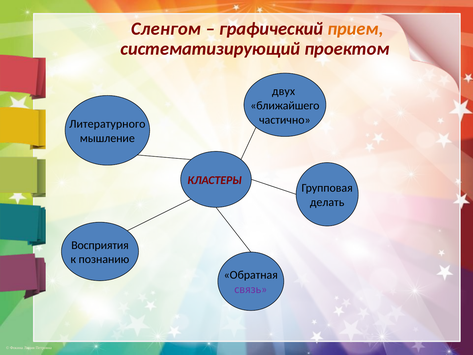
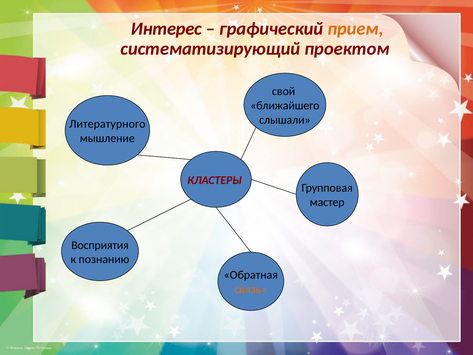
Сленгом: Сленгом -> Интерес
двух: двух -> свой
частично: частично -> слышали
делать: делать -> мастер
связь colour: purple -> orange
